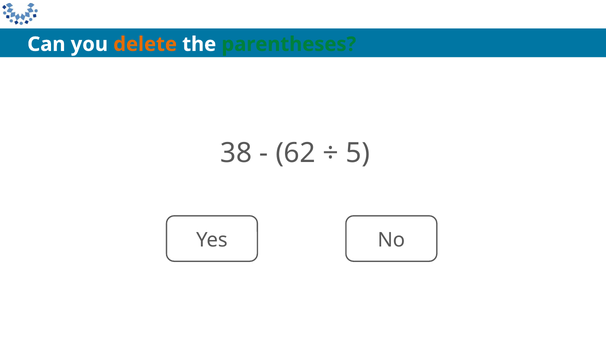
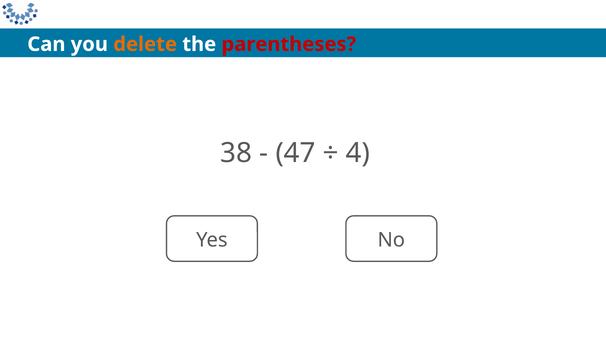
parentheses colour: green -> red
62: 62 -> 47
5: 5 -> 4
